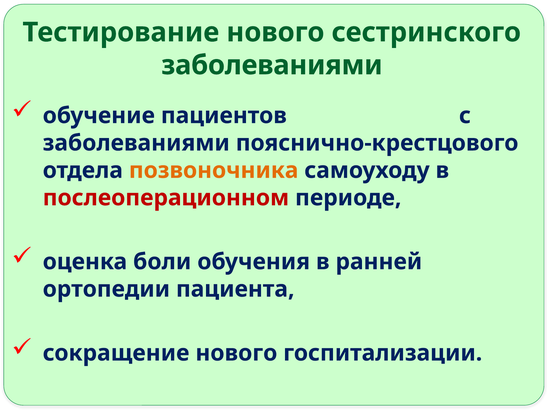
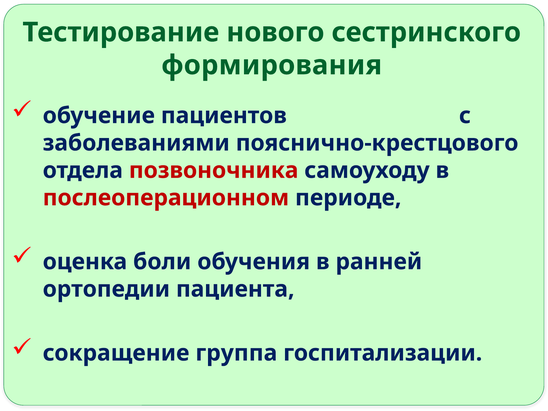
заболеваниями at (272, 65): заболеваниями -> формирования
позвоночника colour: orange -> red
сокращение нового: нового -> группа
